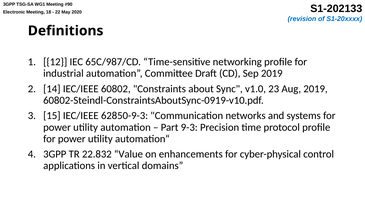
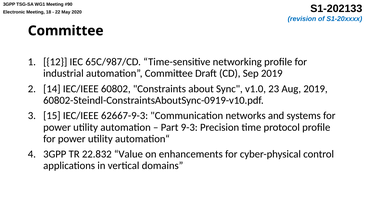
Definitions at (66, 31): Definitions -> Committee
62850-9-3: 62850-9-3 -> 62667-9-3
